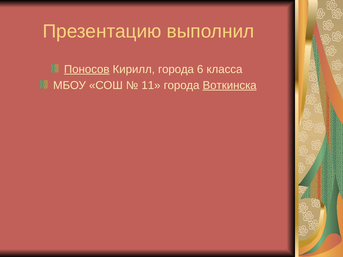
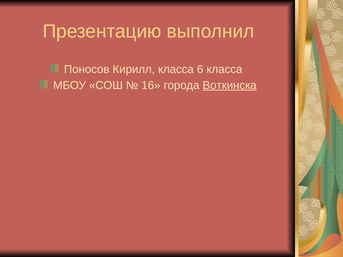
Поносов underline: present -> none
Кирилл города: города -> класса
11: 11 -> 16
